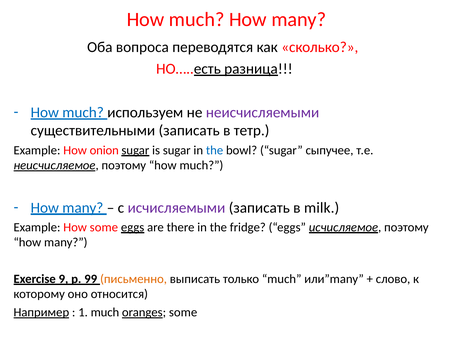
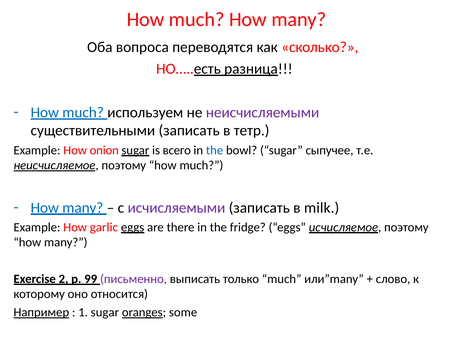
is sugar: sugar -> всего
How some: some -> garlic
9: 9 -> 2
письменно colour: orange -> purple
1 much: much -> sugar
